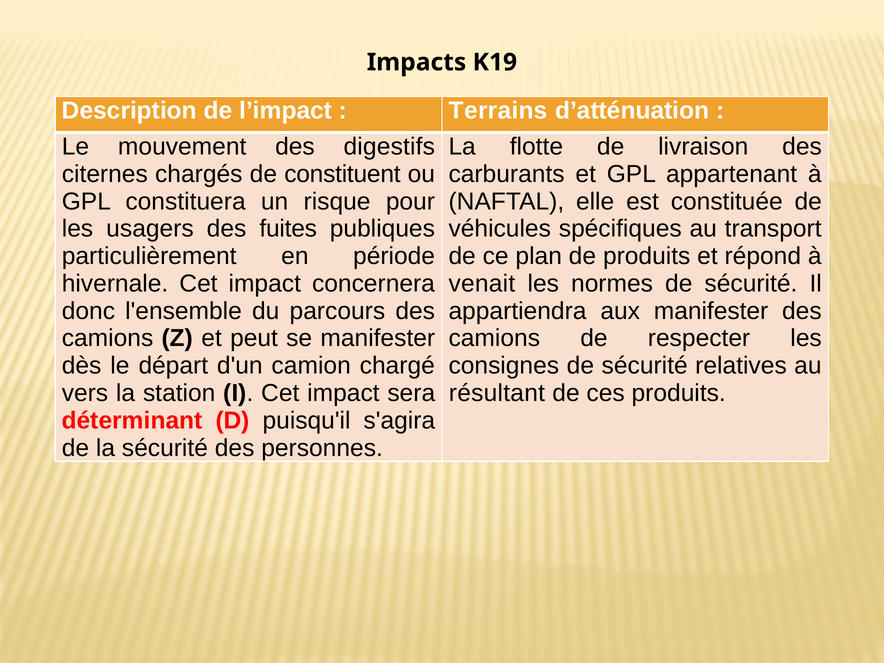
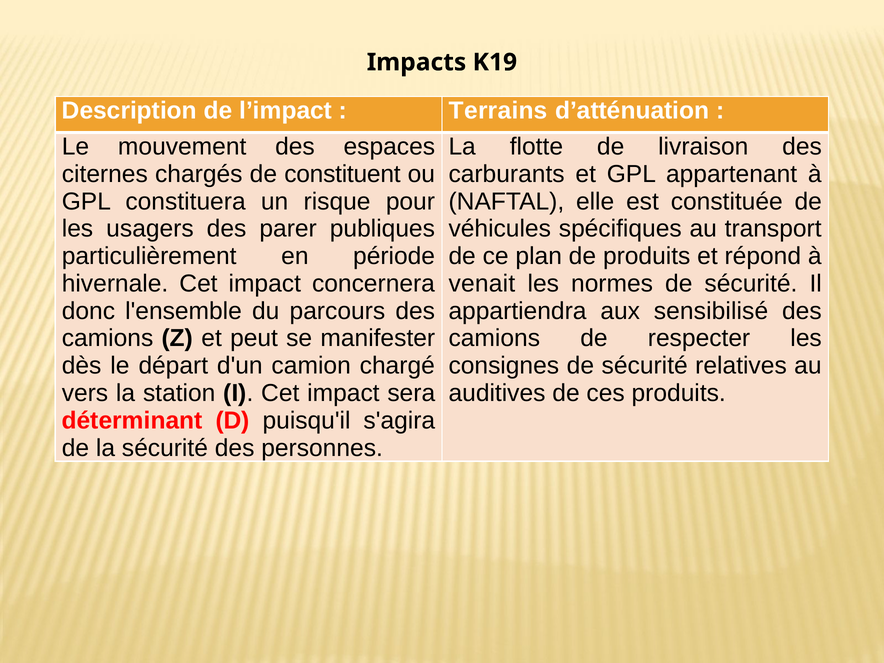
digestifs: digestifs -> espaces
fuites: fuites -> parer
aux manifester: manifester -> sensibilisé
résultant: résultant -> auditives
